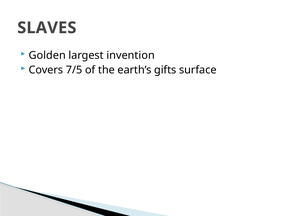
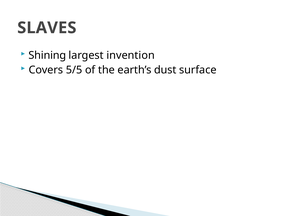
Golden: Golden -> Shining
7/5: 7/5 -> 5/5
gifts: gifts -> dust
